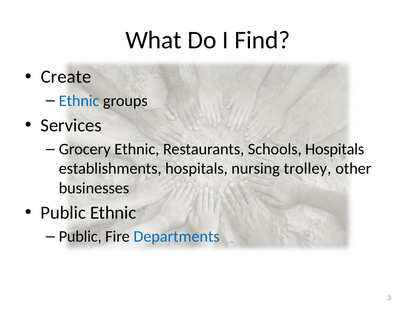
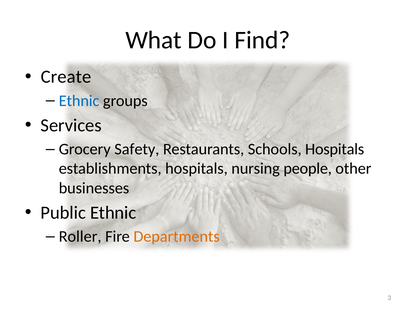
Grocery Ethnic: Ethnic -> Safety
trolley: trolley -> people
Public at (80, 237): Public -> Roller
Departments colour: blue -> orange
